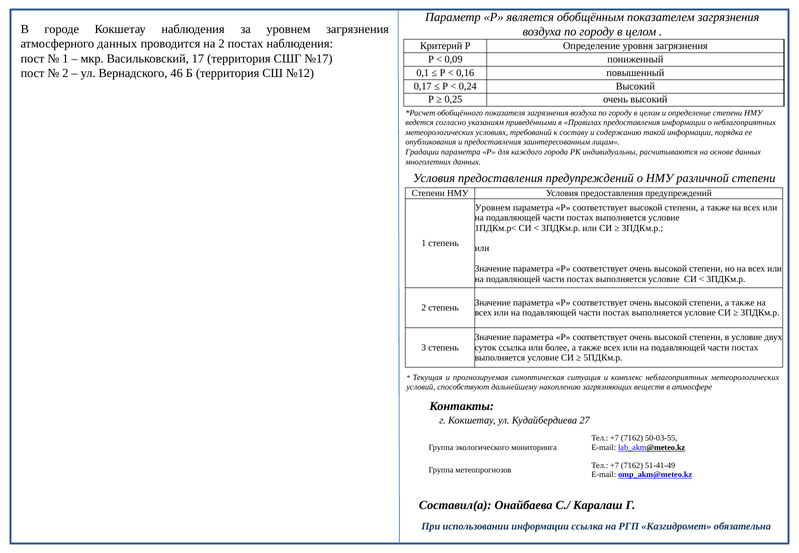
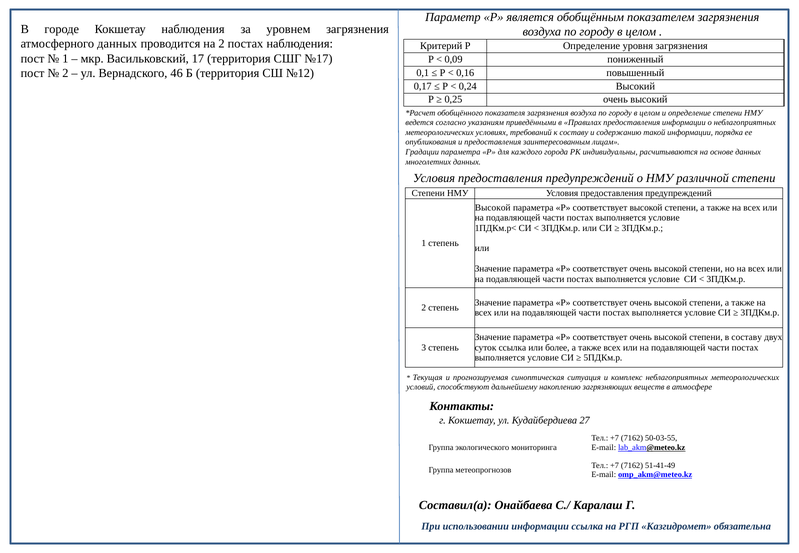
Уровнем at (493, 208): Уровнем -> Высокой
в условие: условие -> составу
